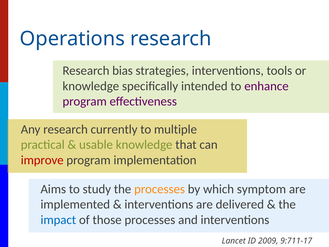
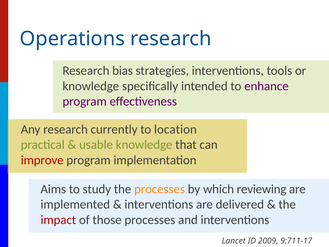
multiple: multiple -> location
symptom: symptom -> reviewing
impact colour: blue -> red
